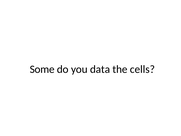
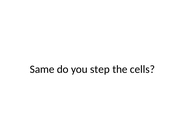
Some: Some -> Same
data: data -> step
